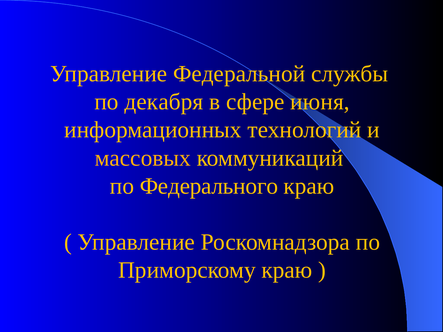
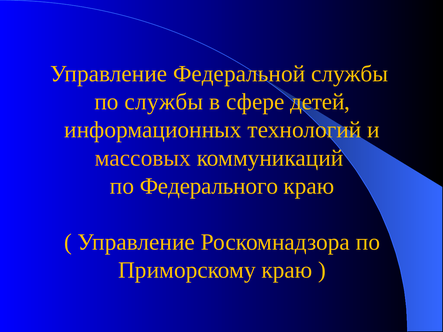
по декабря: декабря -> службы
июня: июня -> детей
